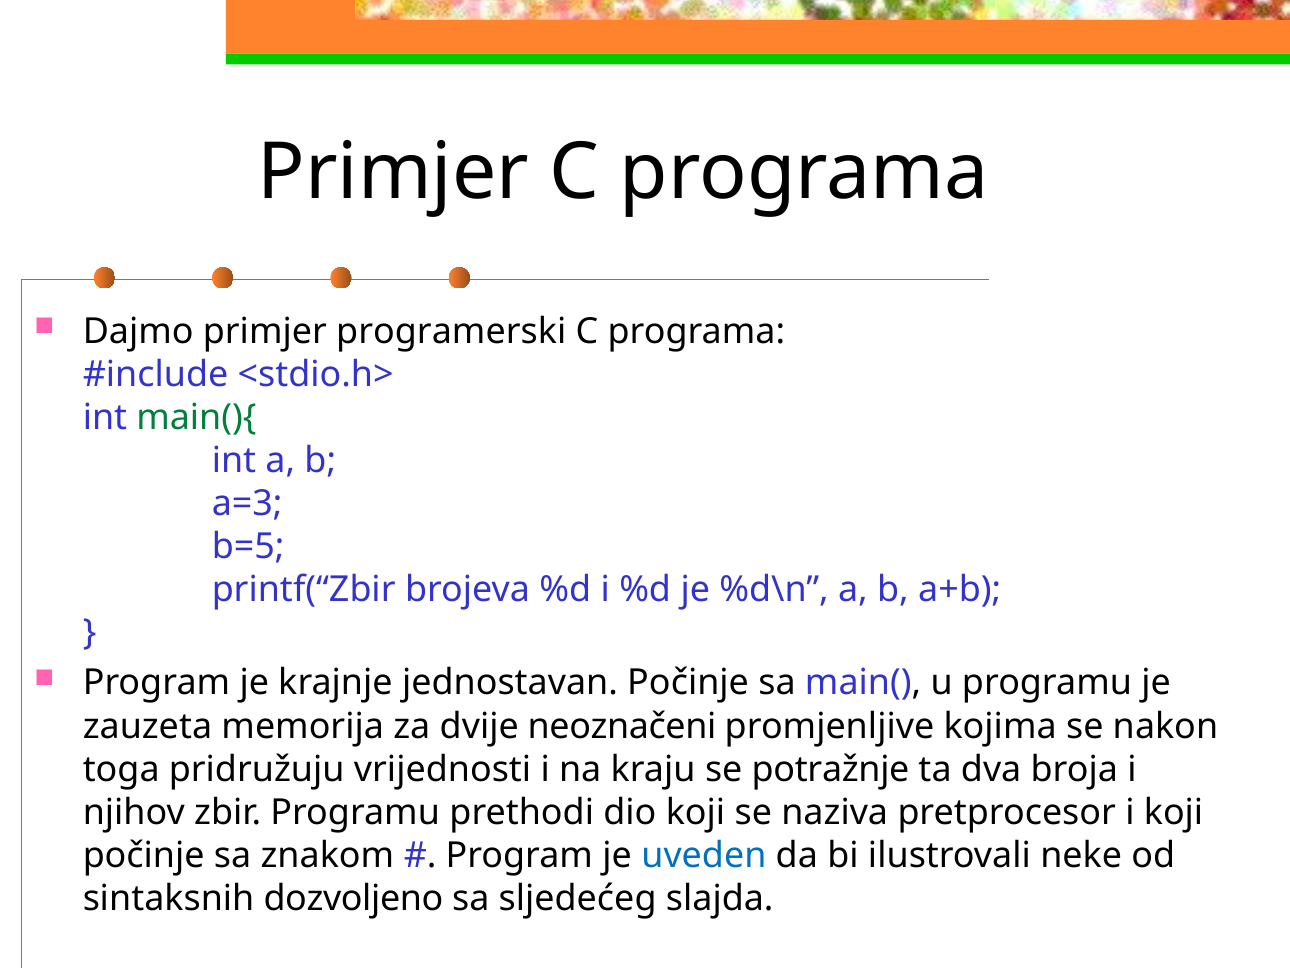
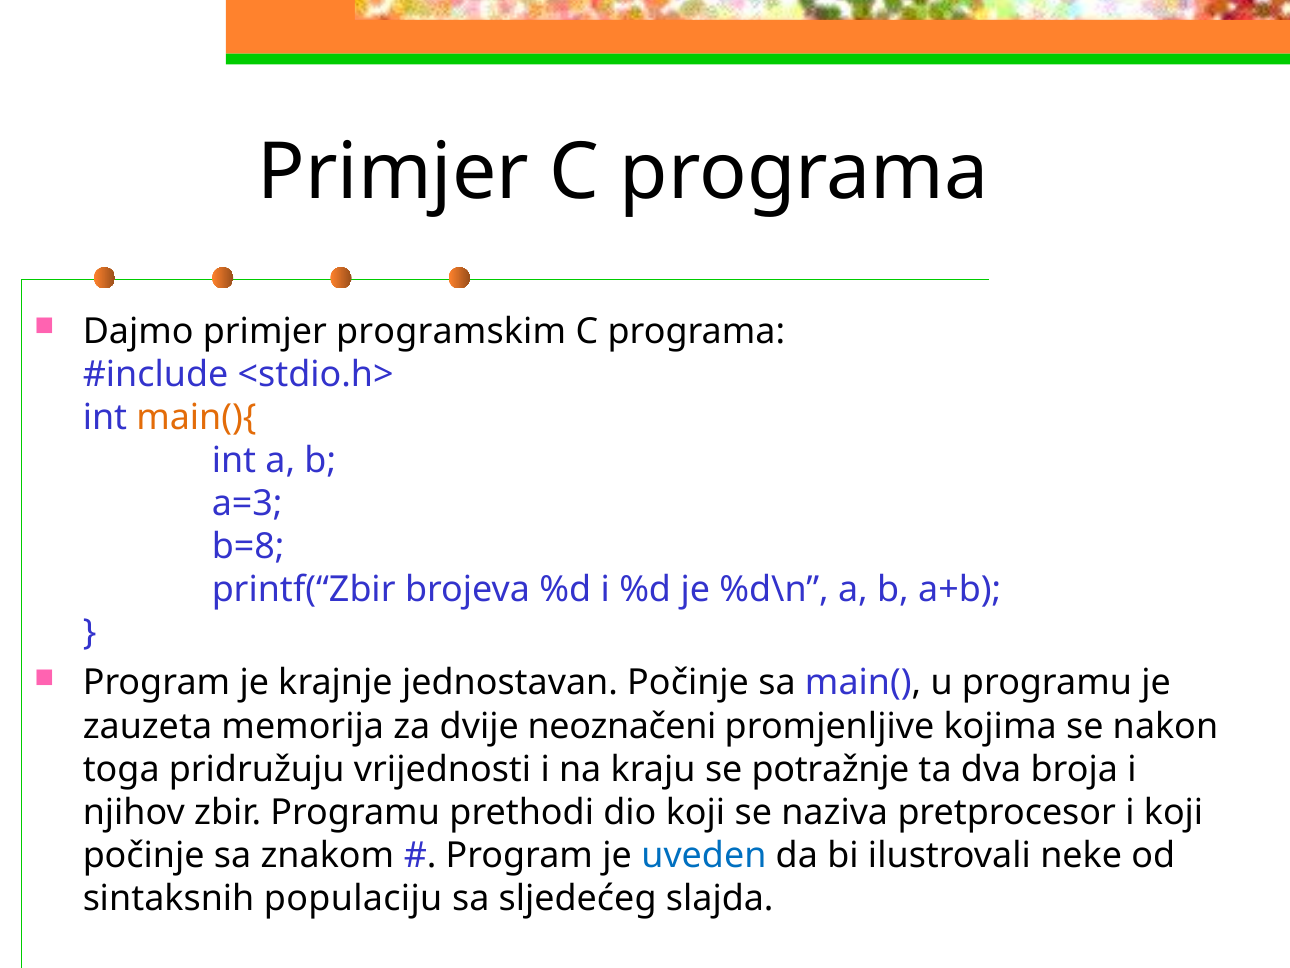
programerski: programerski -> programskim
main(){ colour: green -> orange
b=5: b=5 -> b=8
dozvoljeno: dozvoljeno -> populaciju
